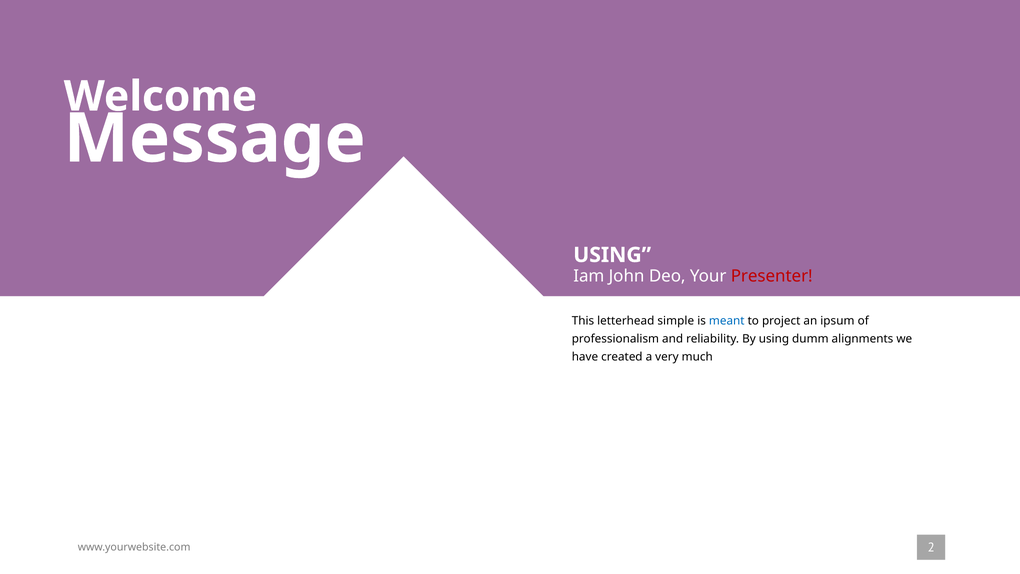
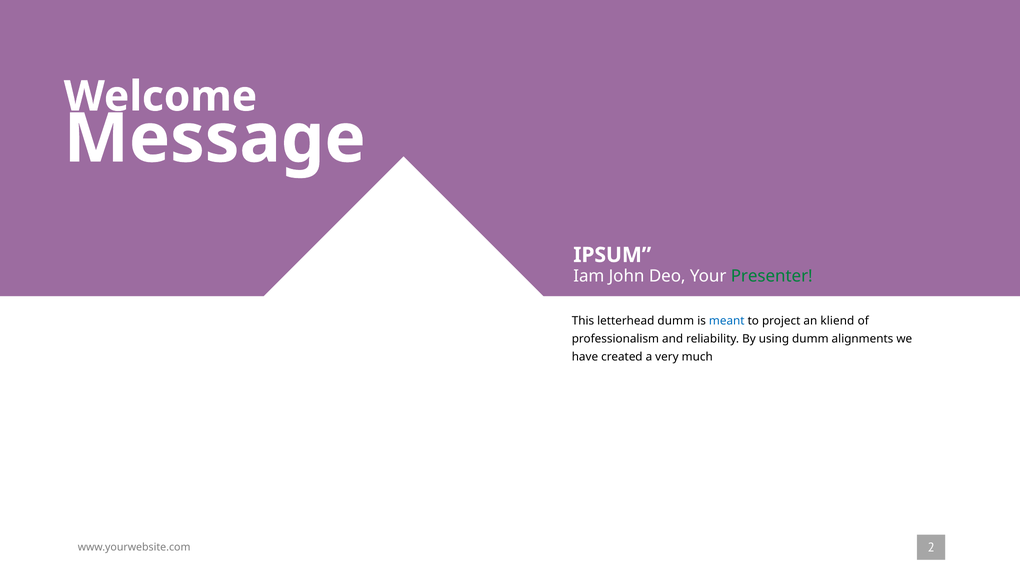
USING at (612, 255): USING -> IPSUM
Presenter colour: red -> green
letterhead simple: simple -> dumm
ipsum: ipsum -> kliend
